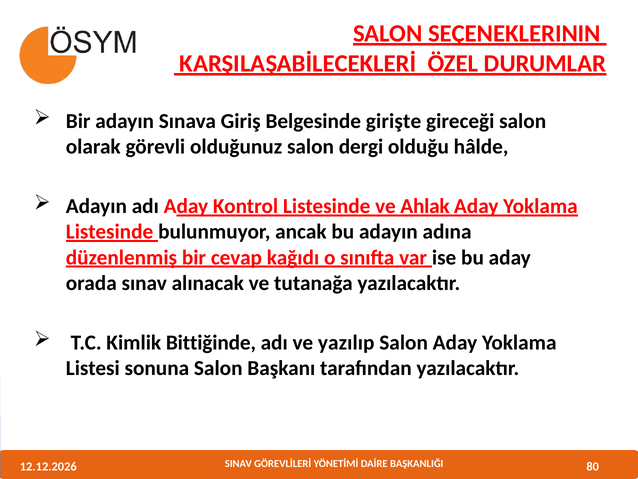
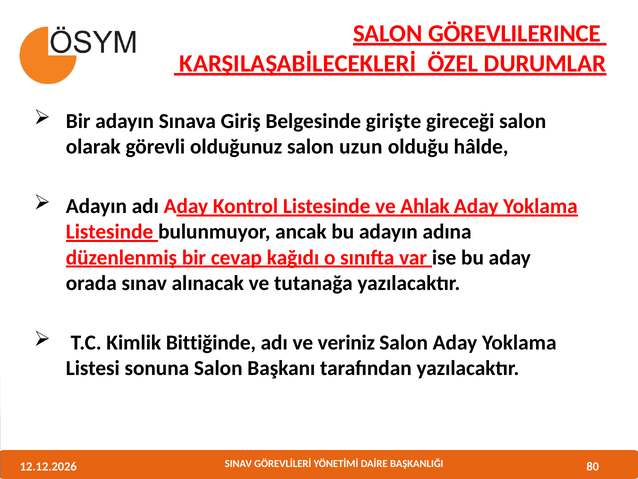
SEÇENEKLERININ: SEÇENEKLERININ -> GÖREVLILERINCE
dergi: dergi -> uzun
yazılıp: yazılıp -> veriniz
